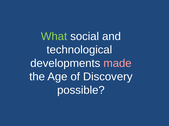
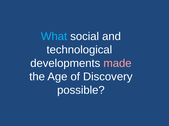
What colour: light green -> light blue
